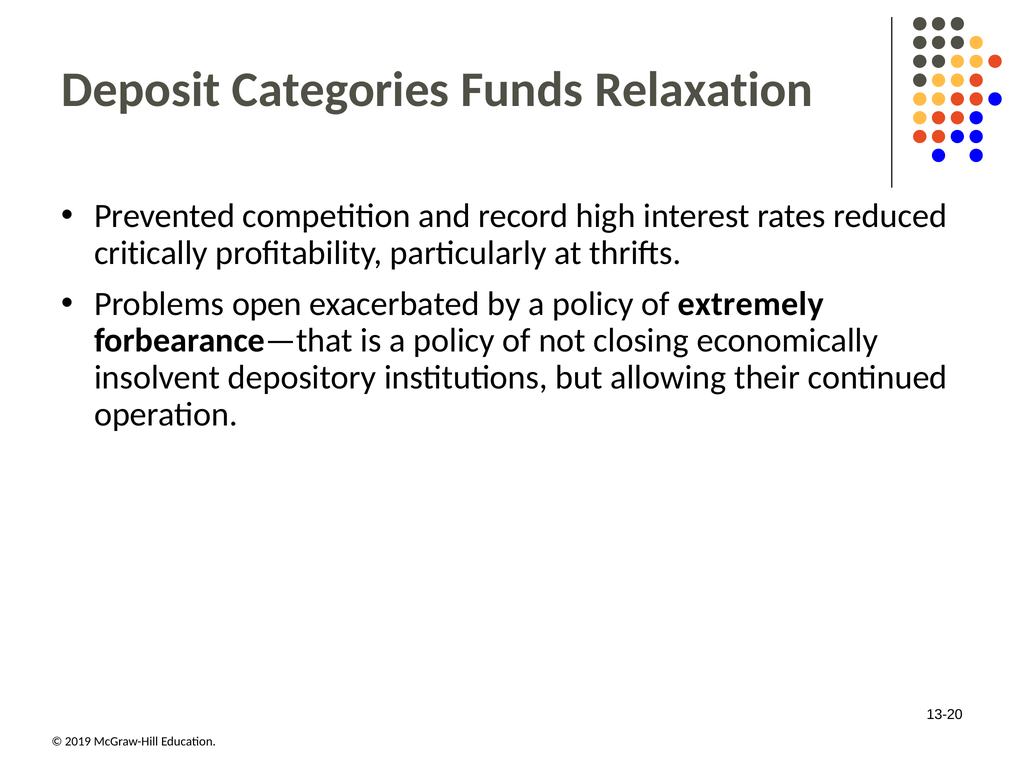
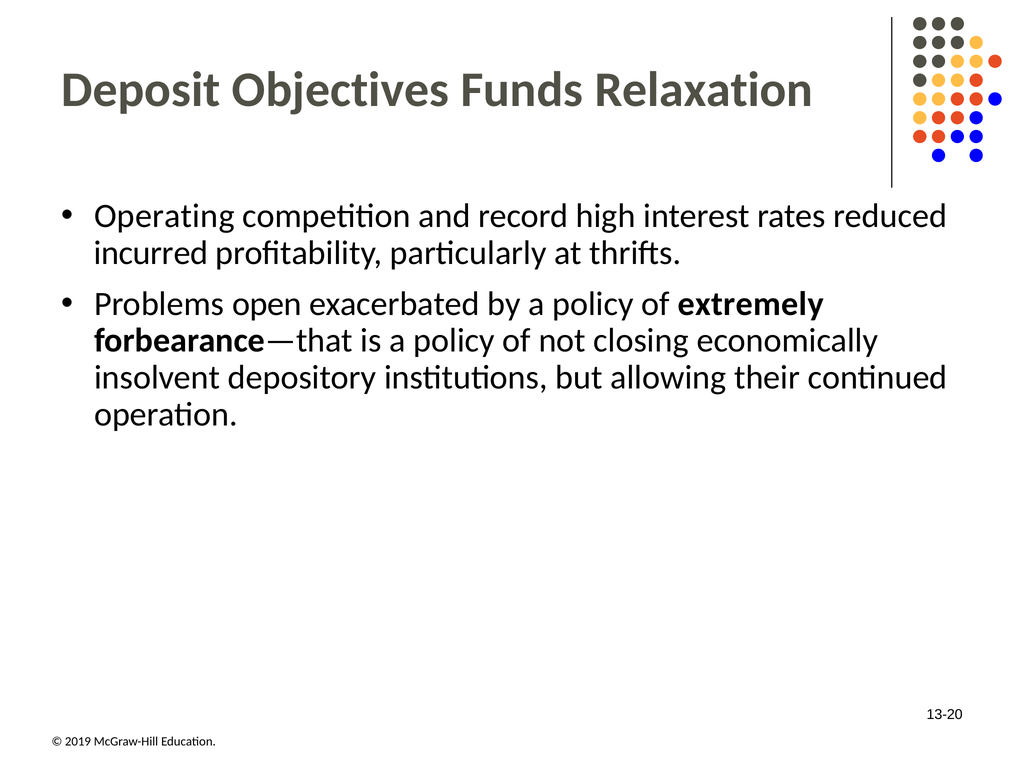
Categories: Categories -> Objectives
Prevented: Prevented -> Operating
critically: critically -> incurred
